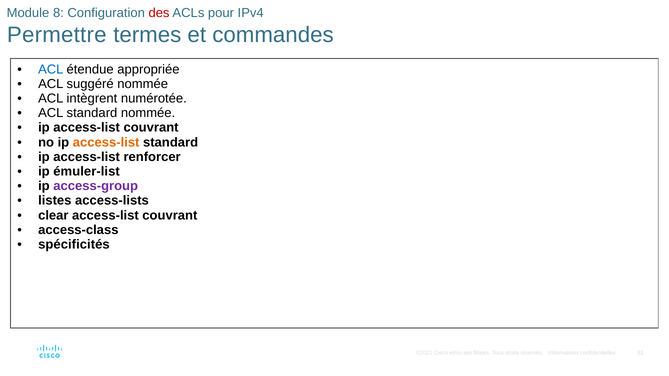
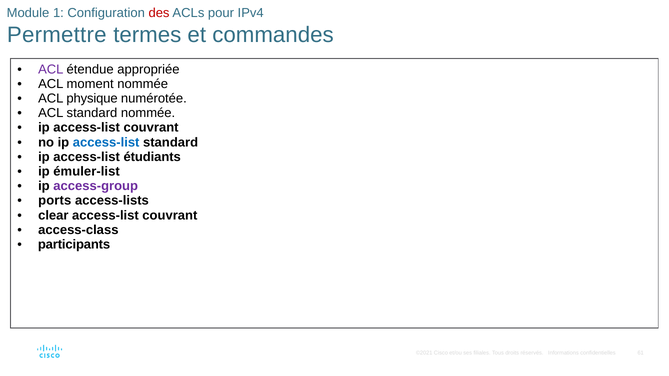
8: 8 -> 1
ACL at (51, 69) colour: blue -> purple
suggéré: suggéré -> moment
intègrent: intègrent -> physique
access-list at (106, 142) colour: orange -> blue
renforcer: renforcer -> étudiants
listes: listes -> ports
spécificités: spécificités -> participants
